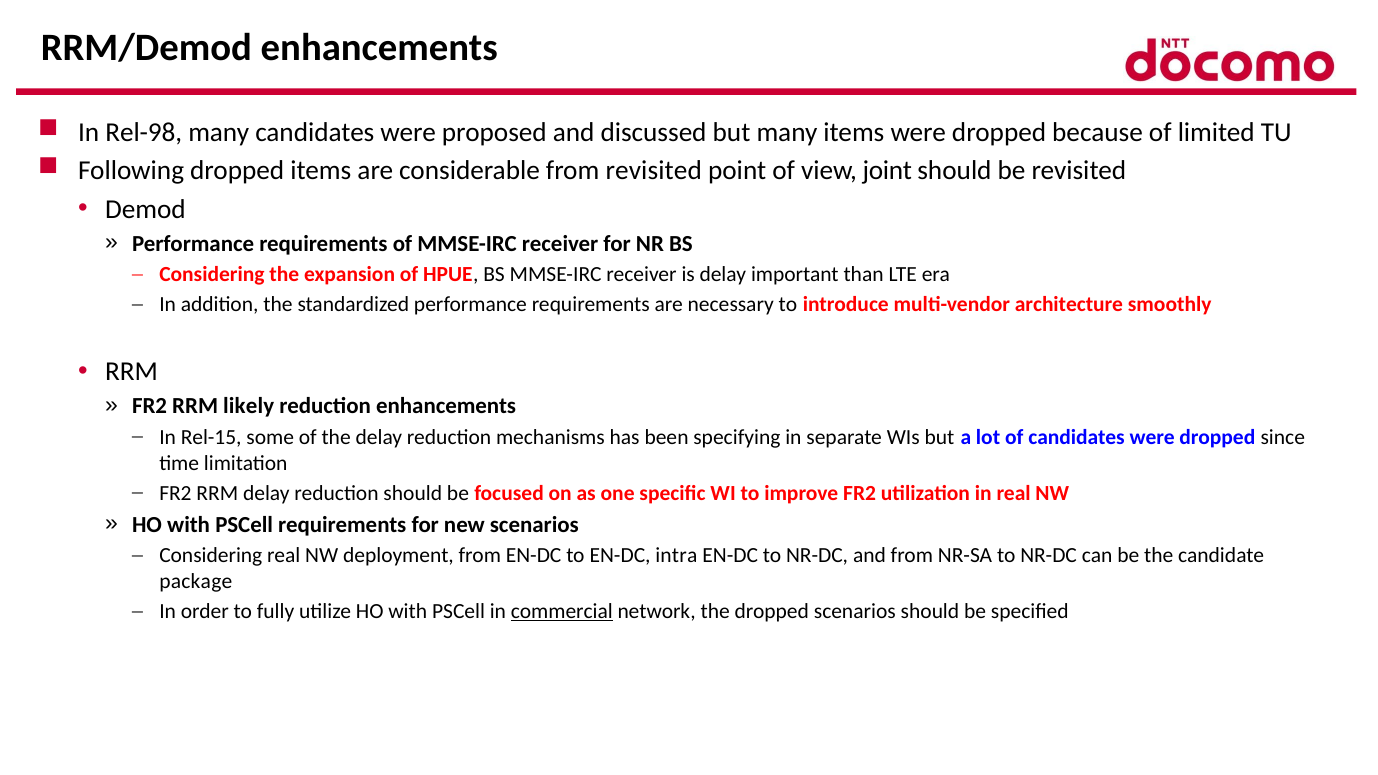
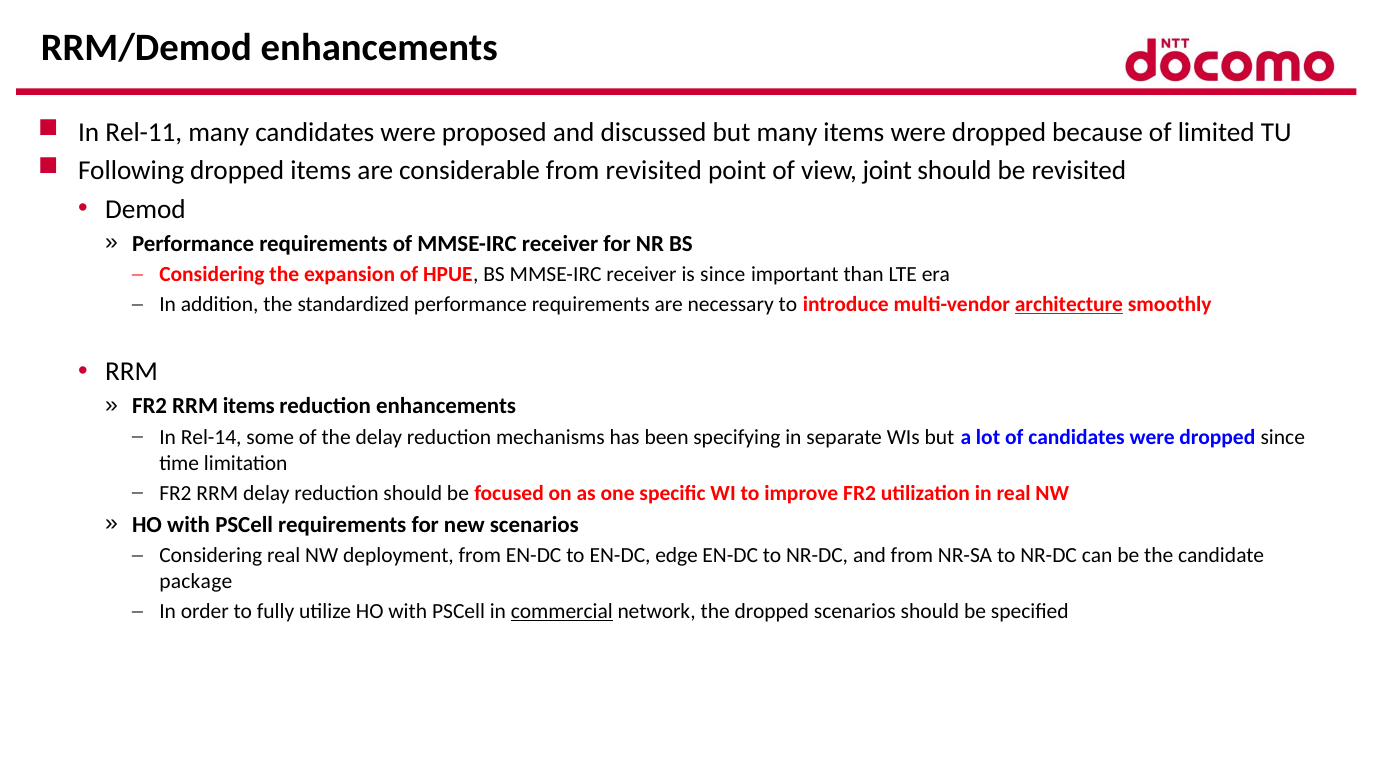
Rel-98: Rel-98 -> Rel-11
is delay: delay -> since
architecture underline: none -> present
RRM likely: likely -> items
Rel-15: Rel-15 -> Rel-14
intra: intra -> edge
